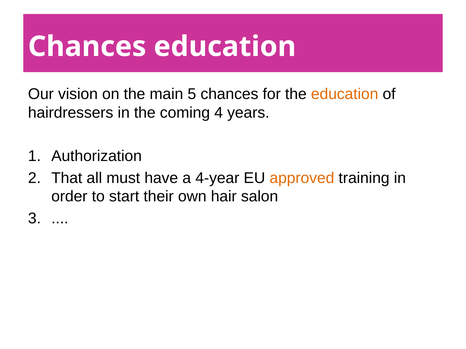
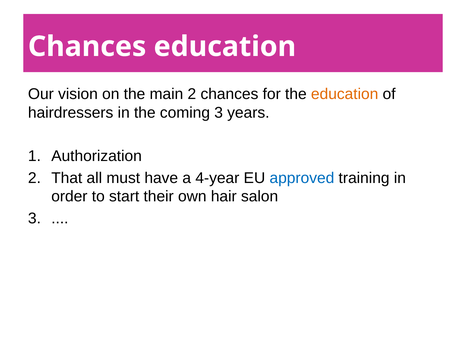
main 5: 5 -> 2
coming 4: 4 -> 3
approved colour: orange -> blue
